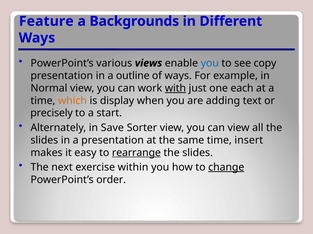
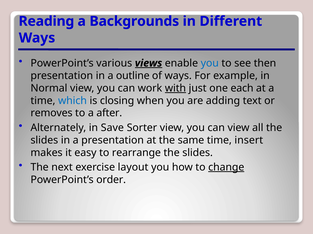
Feature: Feature -> Reading
views underline: none -> present
copy: copy -> then
which colour: orange -> blue
display: display -> closing
precisely: precisely -> removes
start: start -> after
rearrange underline: present -> none
within: within -> layout
